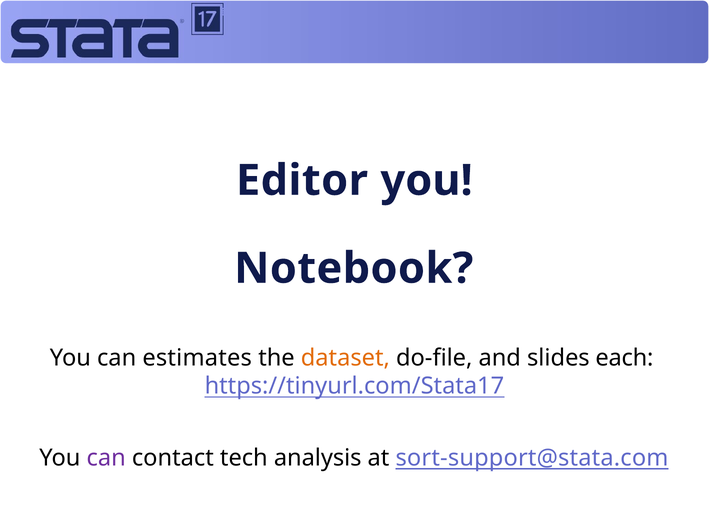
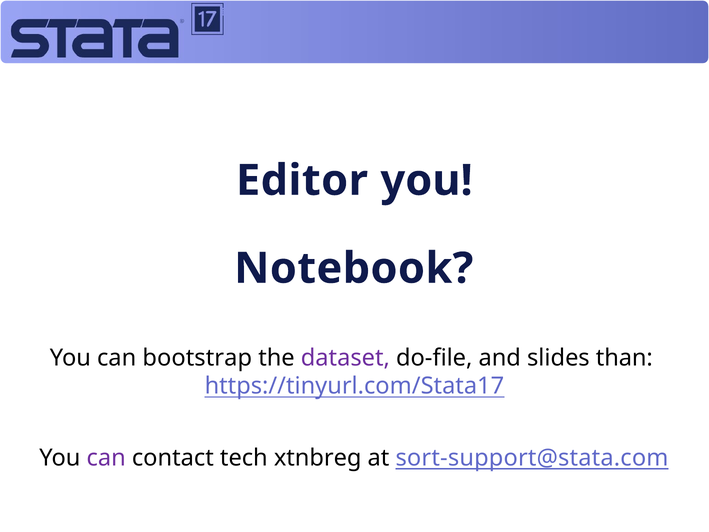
estimates: estimates -> bootstrap
dataset colour: orange -> purple
each: each -> than
analysis: analysis -> xtnbreg
